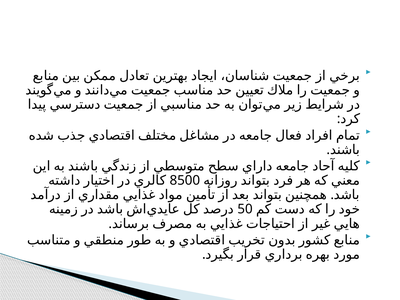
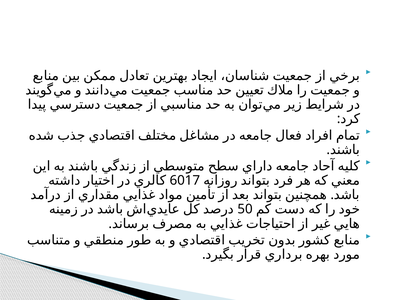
8500: 8500 -> 6017
